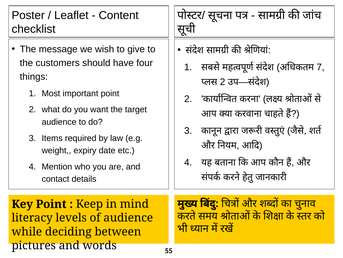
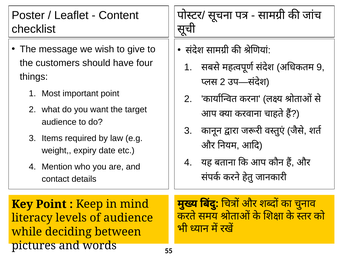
7: 7 -> 9
